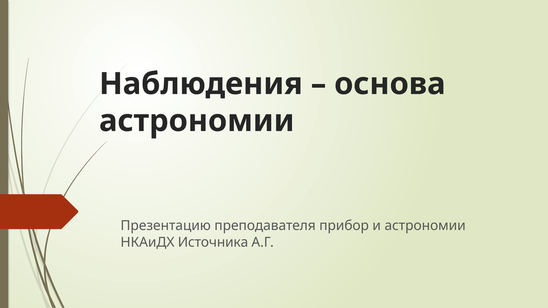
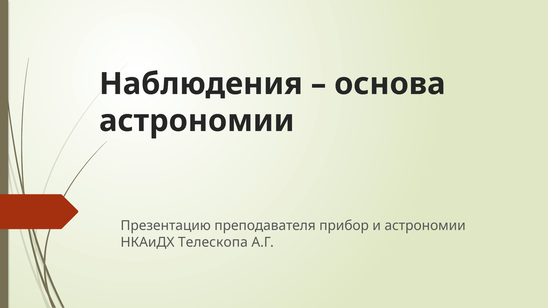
Источника: Источника -> Телескопа
